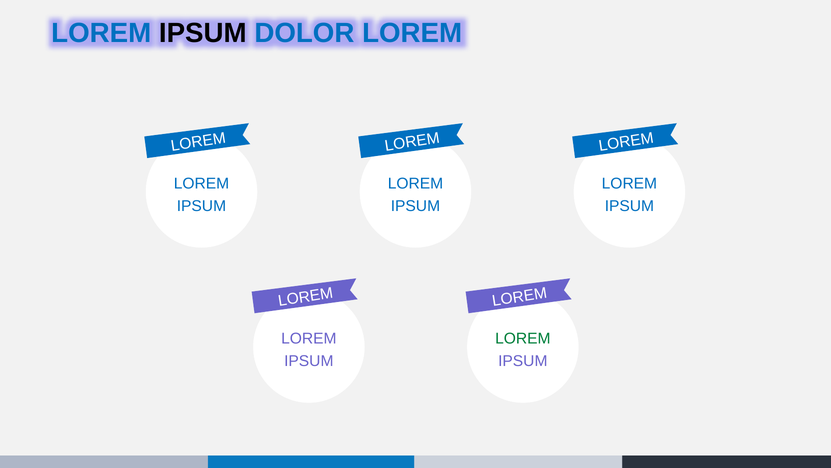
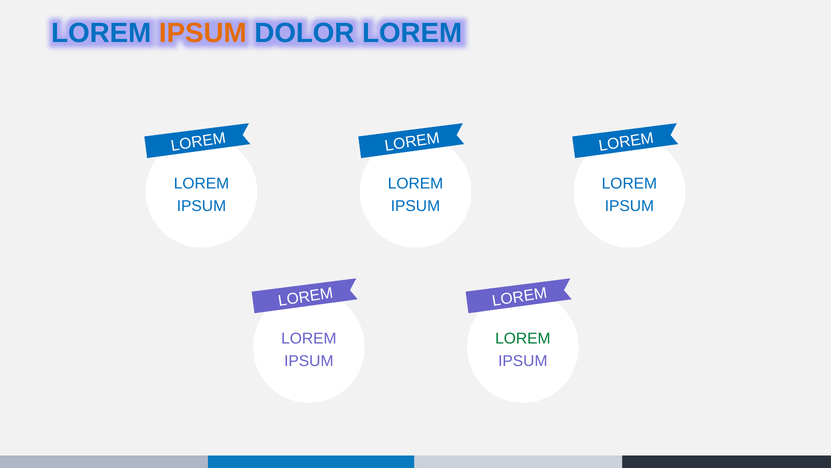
IPSUM at (203, 33) colour: black -> orange
